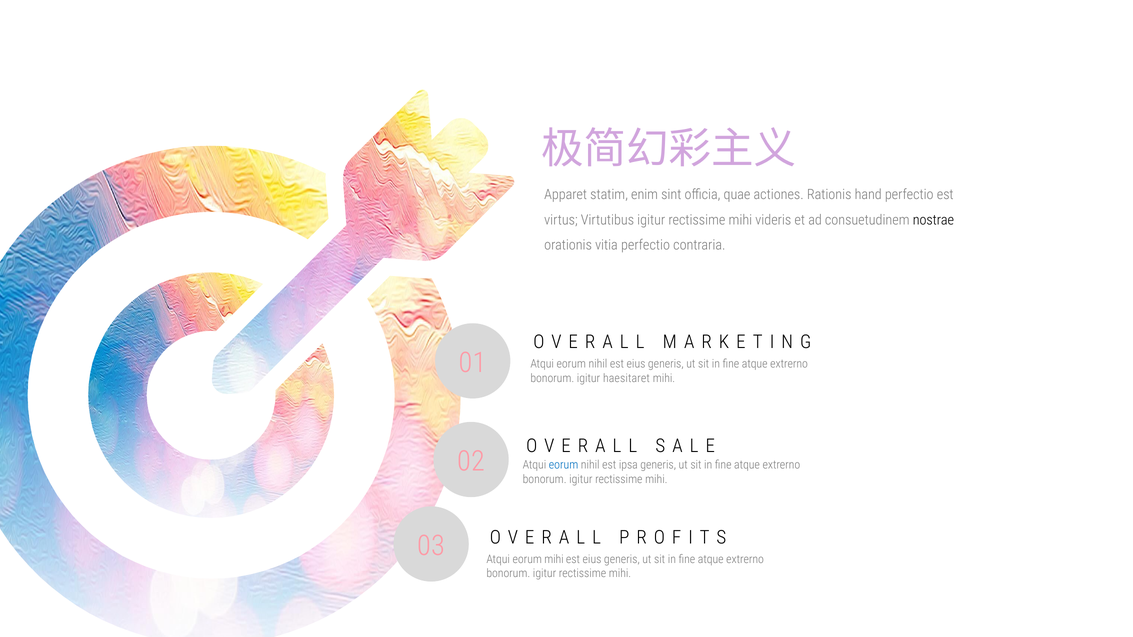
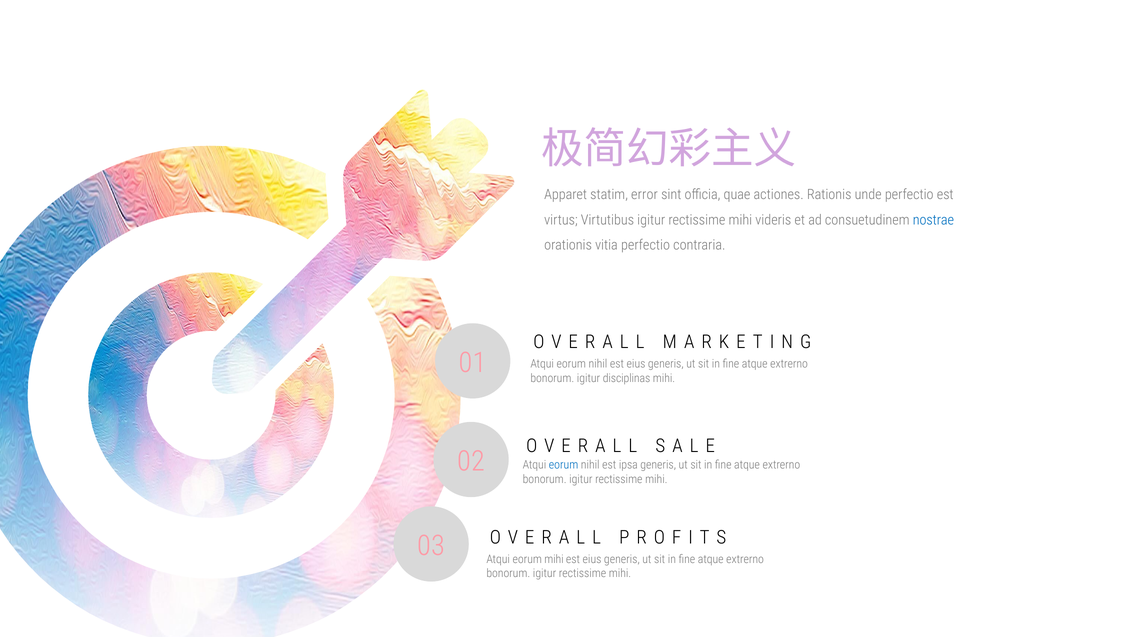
enim: enim -> error
hand: hand -> unde
nostrae colour: black -> blue
haesitaret: haesitaret -> disciplinas
